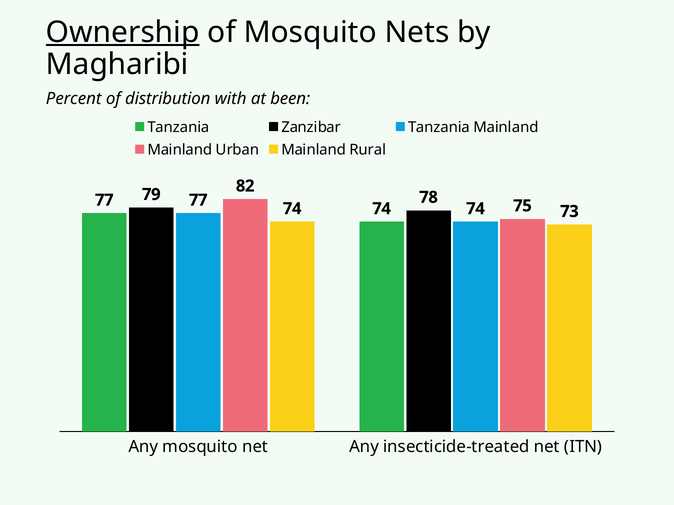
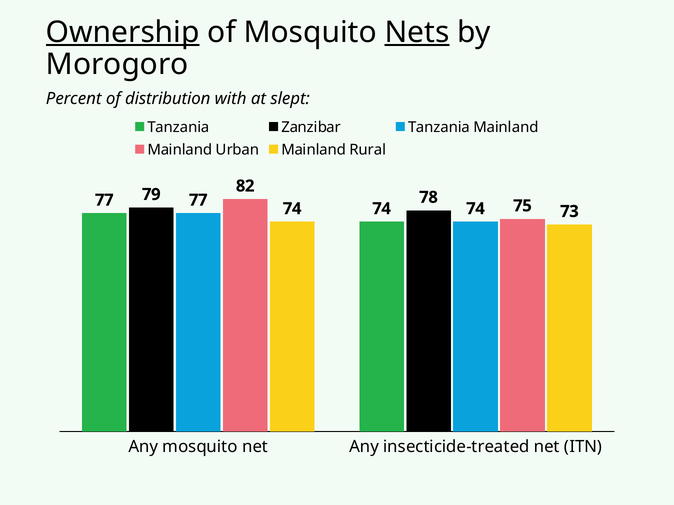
Nets underline: none -> present
Magharibi: Magharibi -> Morogoro
been: been -> slept
